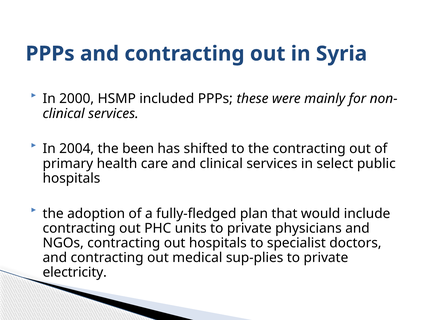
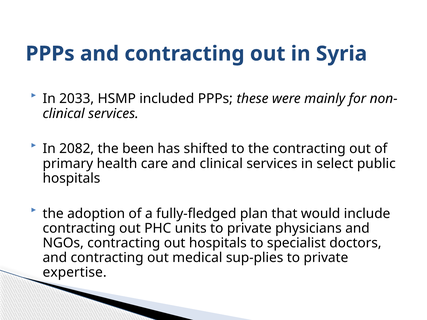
2000: 2000 -> 2033
2004: 2004 -> 2082
electricity: electricity -> expertise
